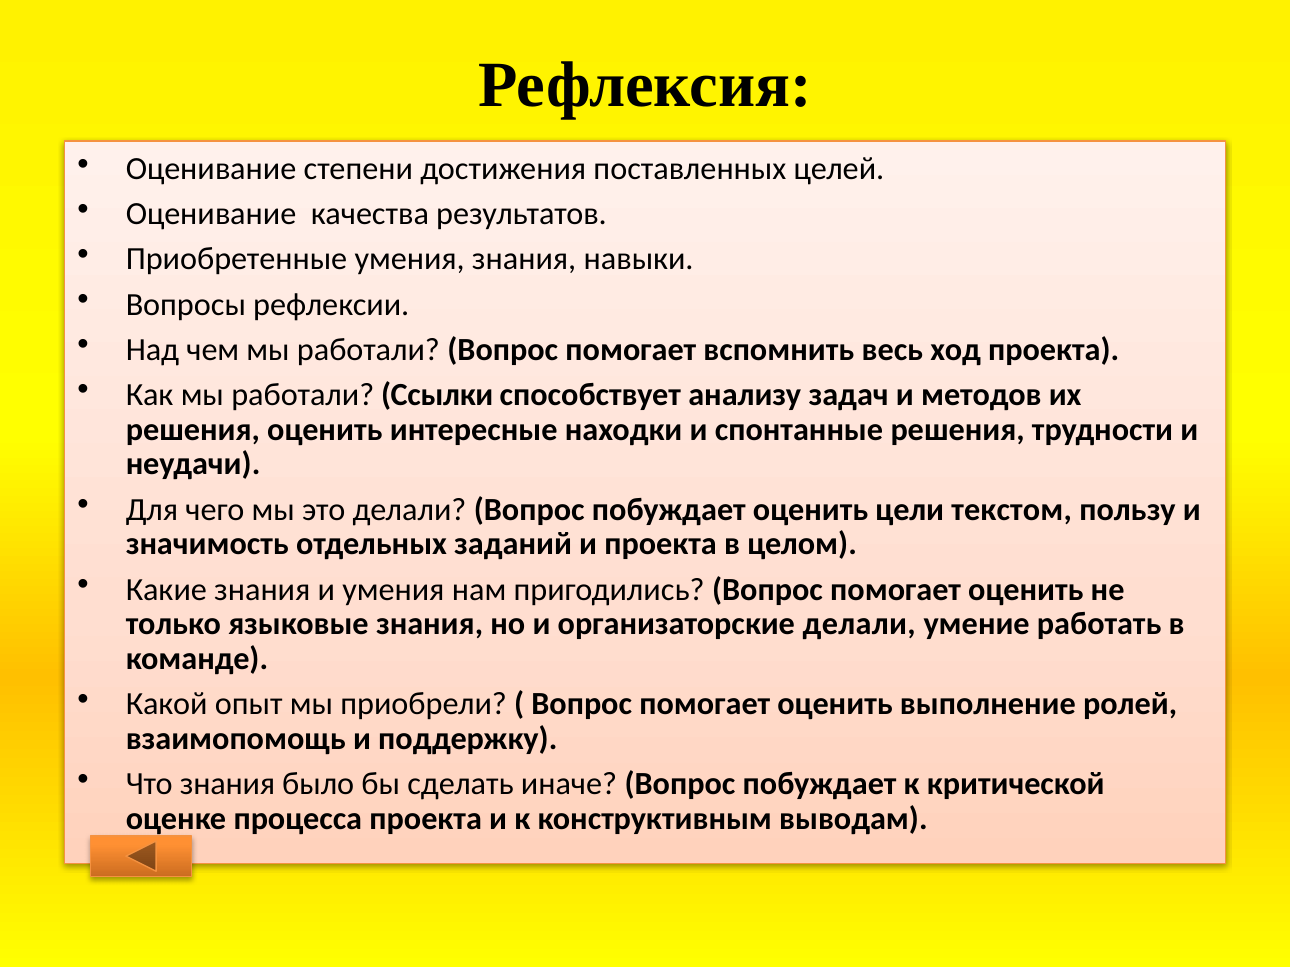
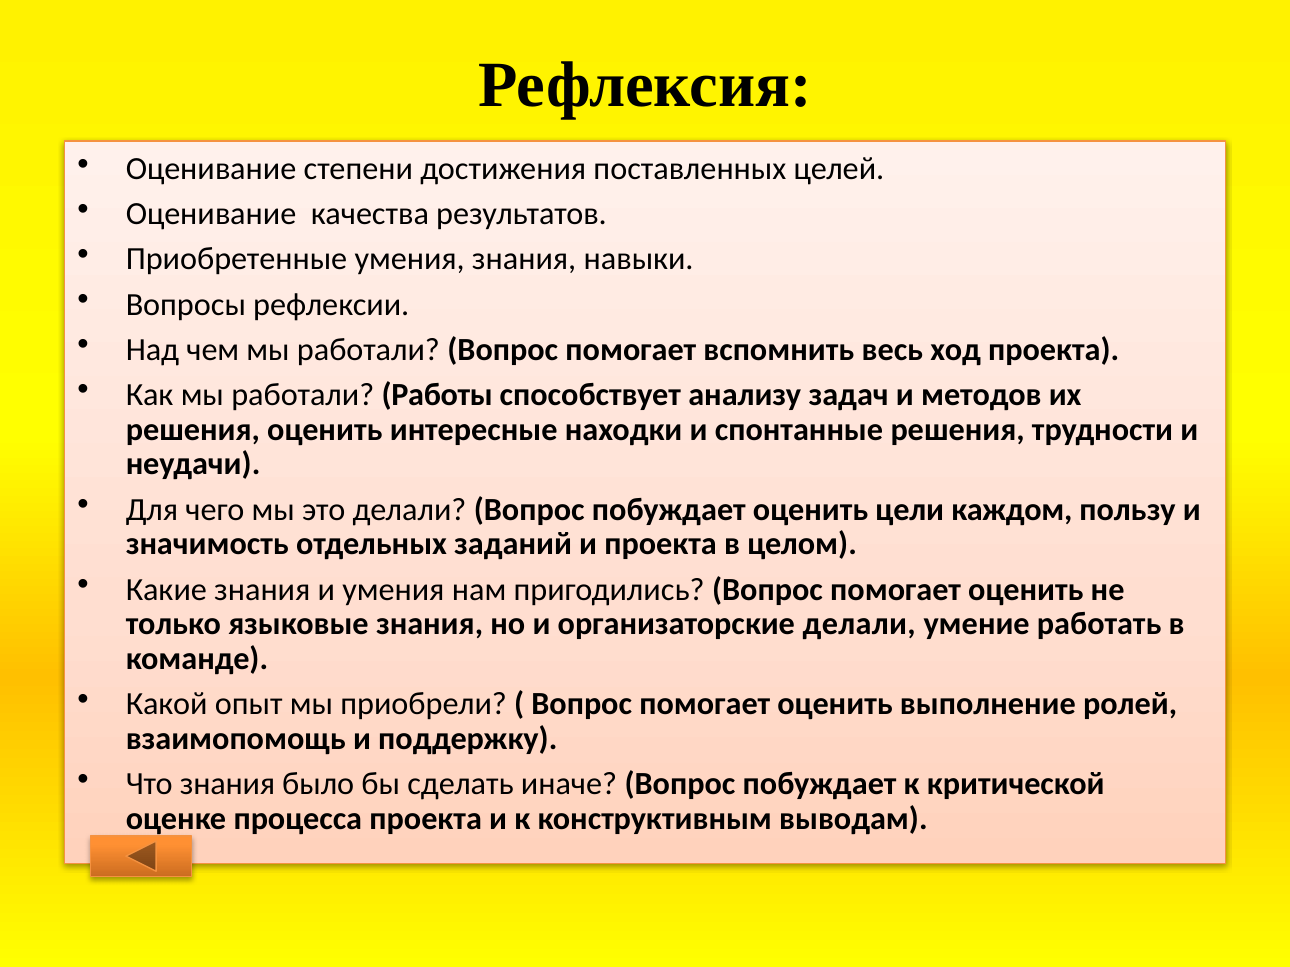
Ссылки: Ссылки -> Работы
текстом: текстом -> каждом
